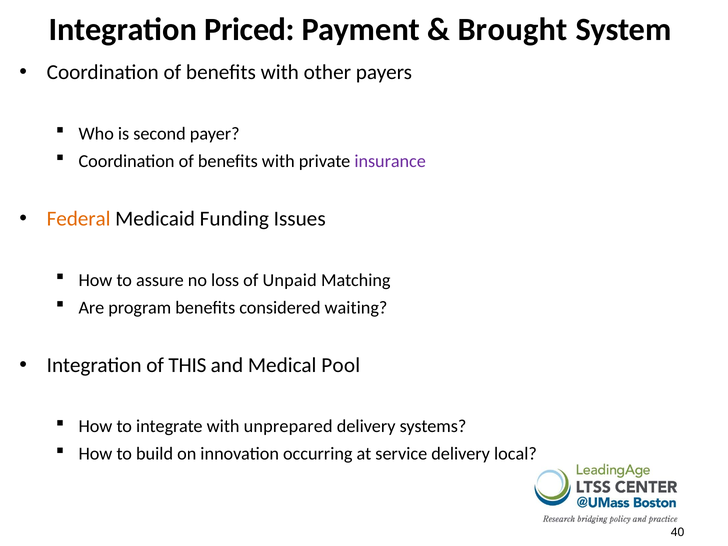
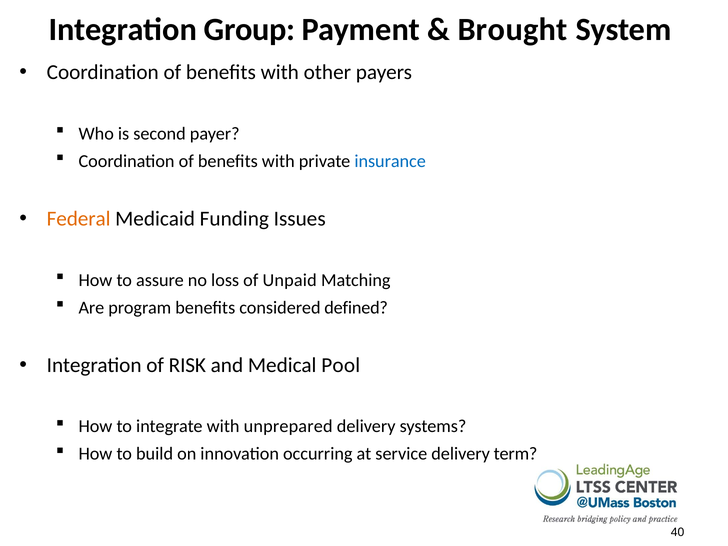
Priced: Priced -> Group
insurance colour: purple -> blue
waiting: waiting -> defined
THIS: THIS -> RISK
local: local -> term
